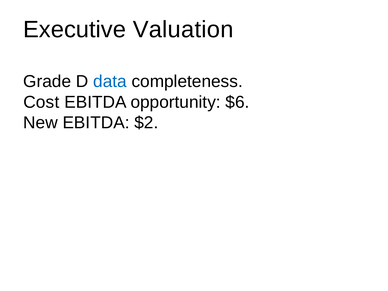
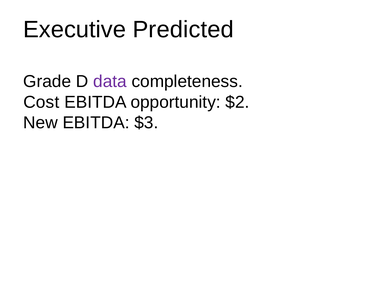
Valuation: Valuation -> Predicted
data colour: blue -> purple
$6: $6 -> $2
$2: $2 -> $3
